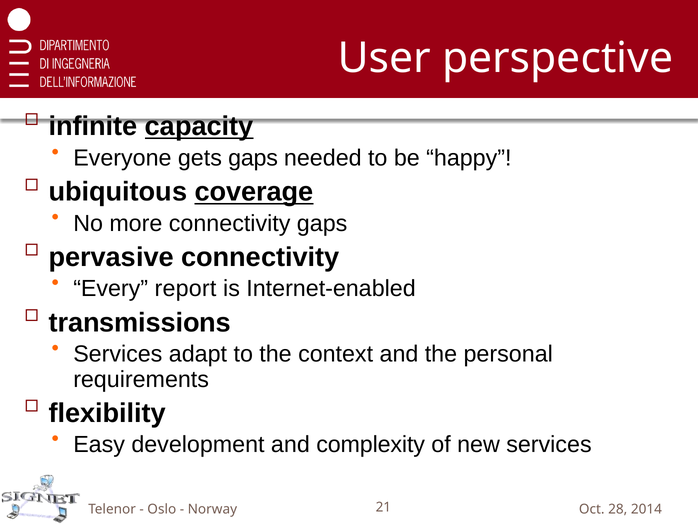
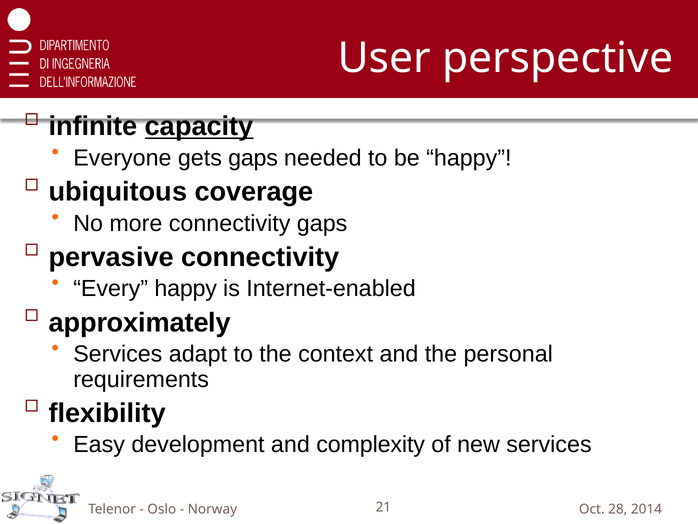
coverage underline: present -> none
Every report: report -> happy
transmissions: transmissions -> approximately
